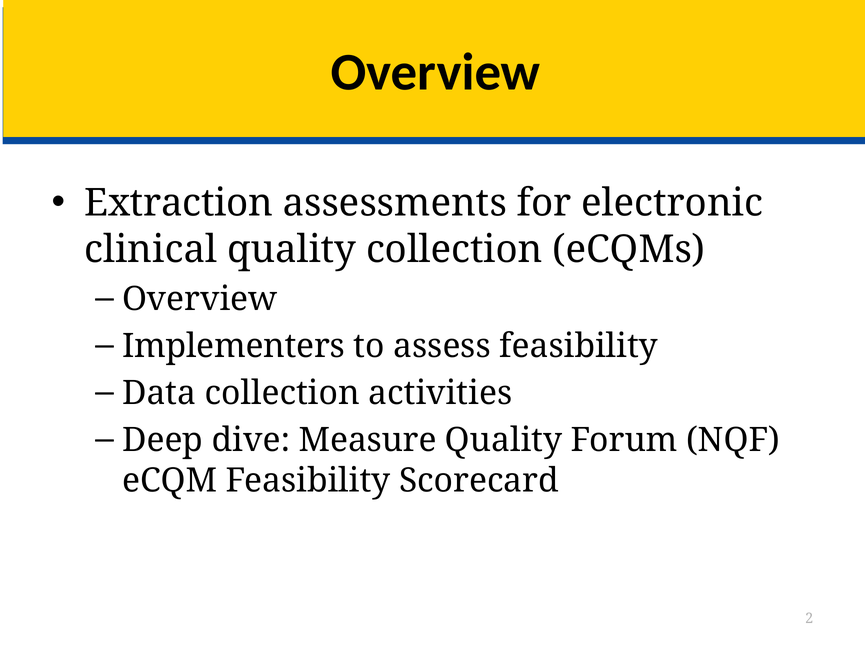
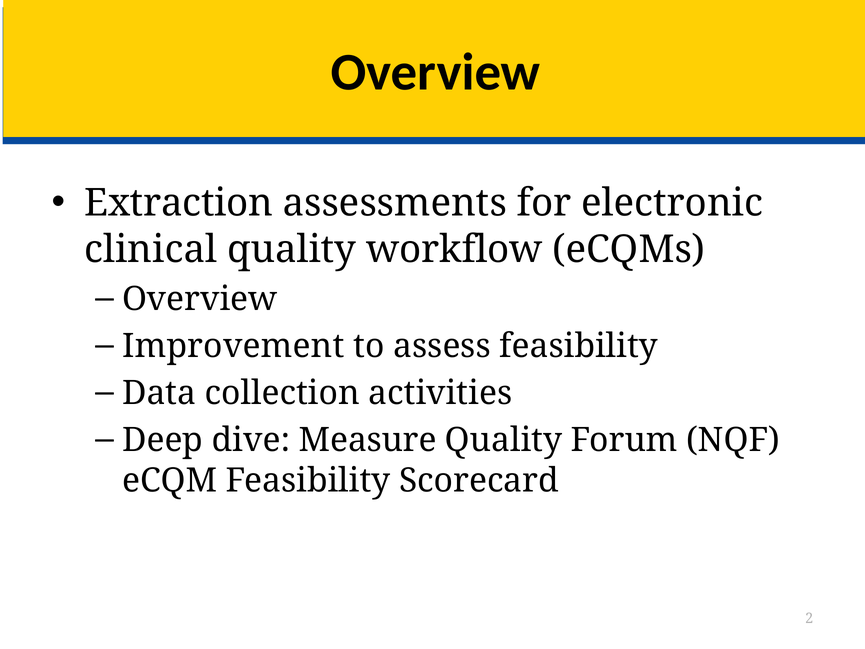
quality collection: collection -> workflow
Implementers: Implementers -> Improvement
